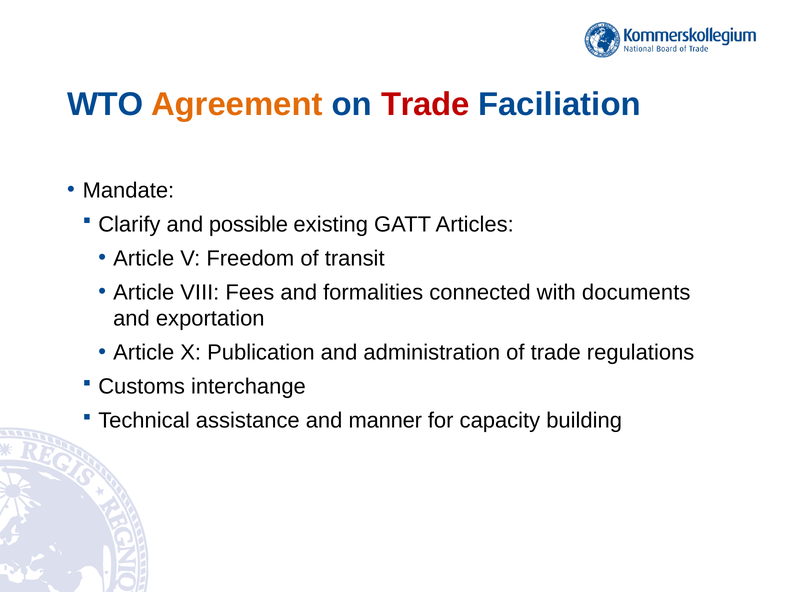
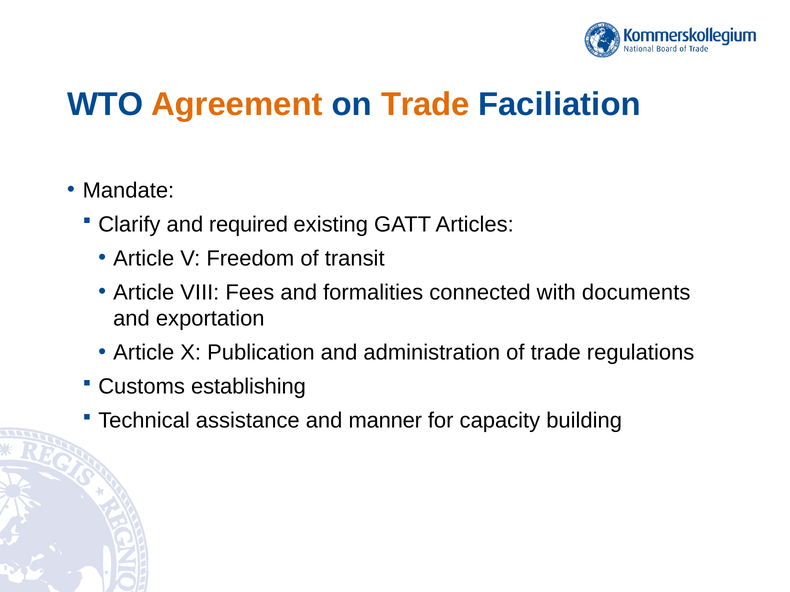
Trade at (425, 104) colour: red -> orange
possible: possible -> required
interchange: interchange -> establishing
